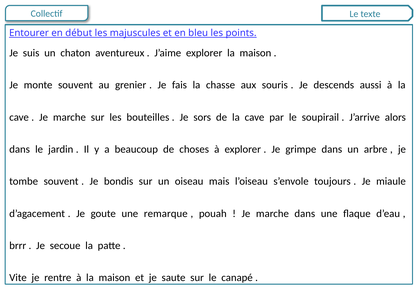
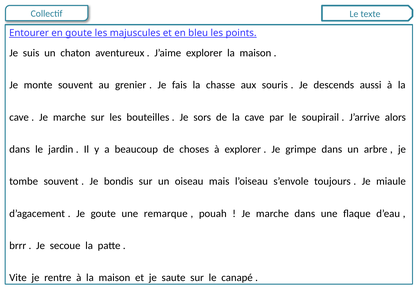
en début: début -> goute
